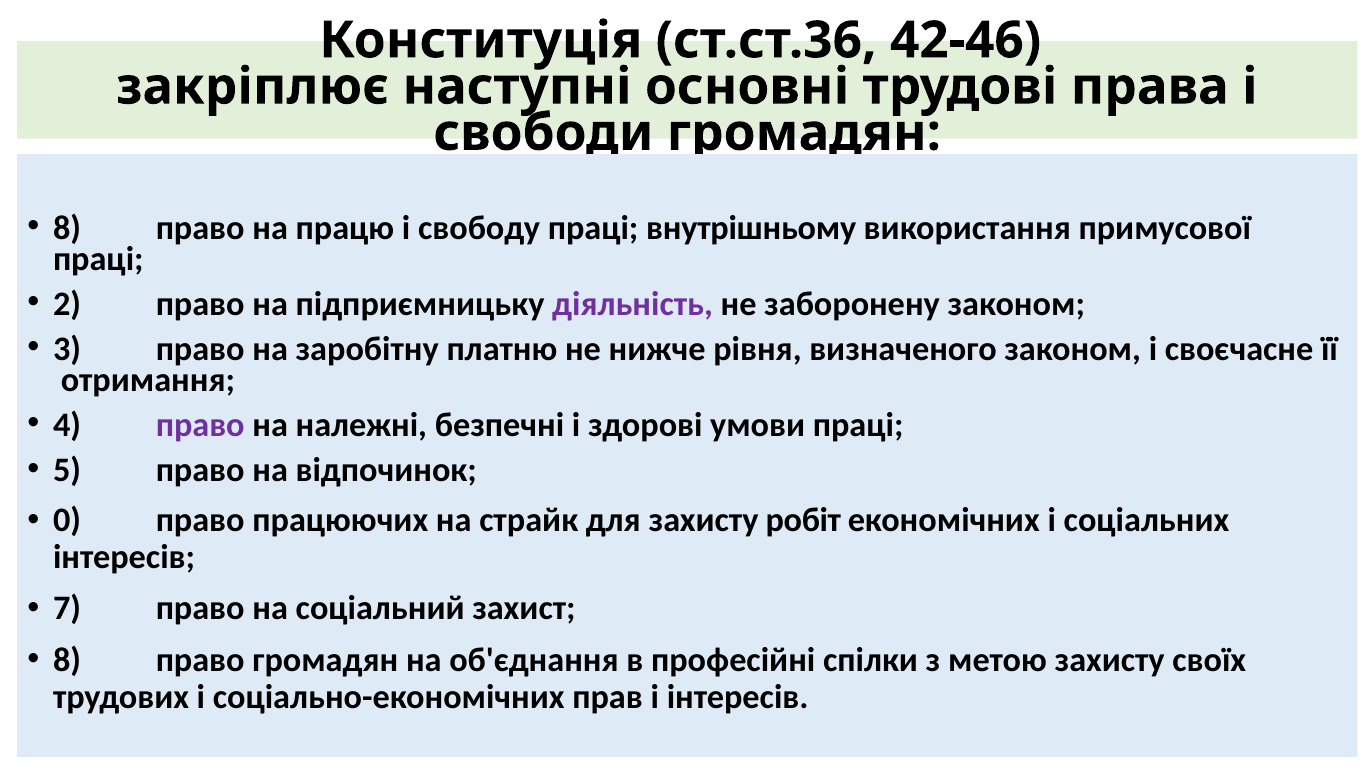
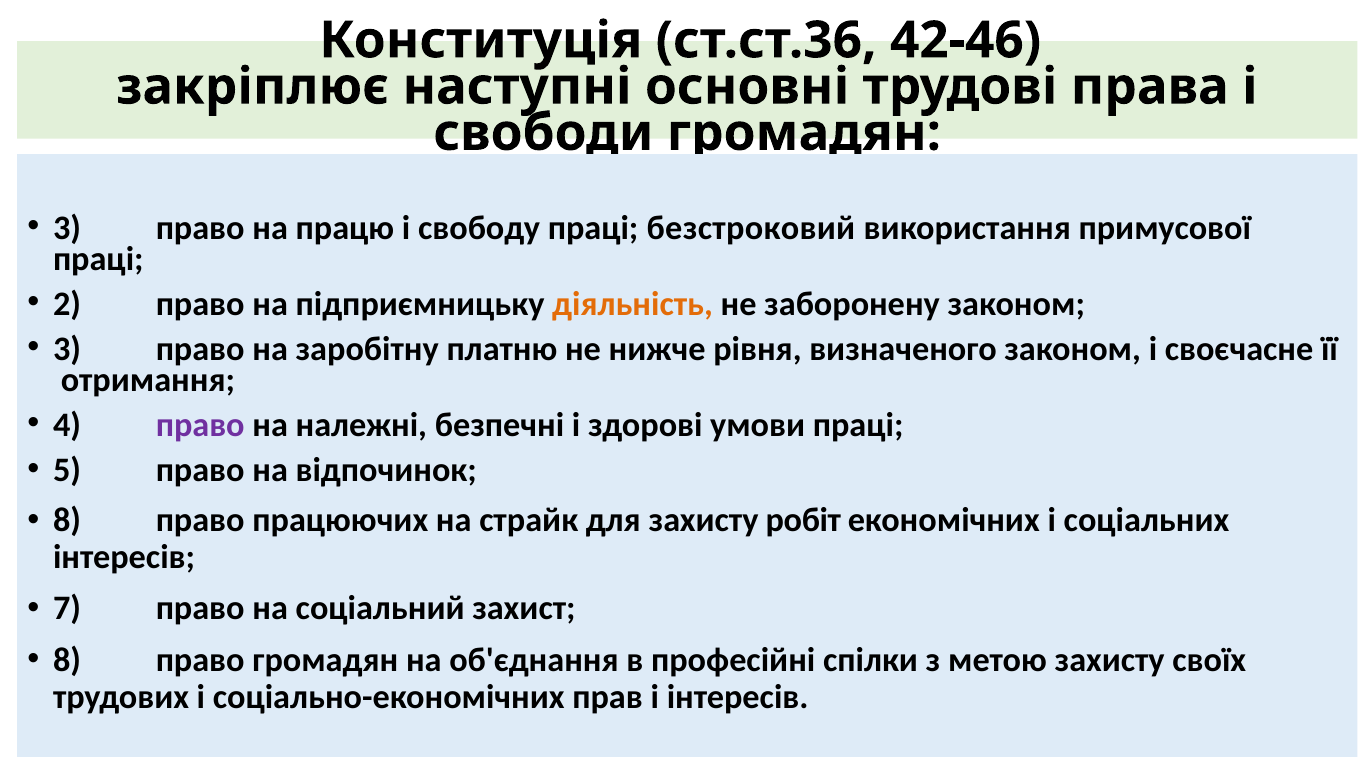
8 at (67, 228): 8 -> 3
внутрішньому: внутрішньому -> безстроковий
діяльність colour: purple -> orange
0 at (67, 520): 0 -> 8
